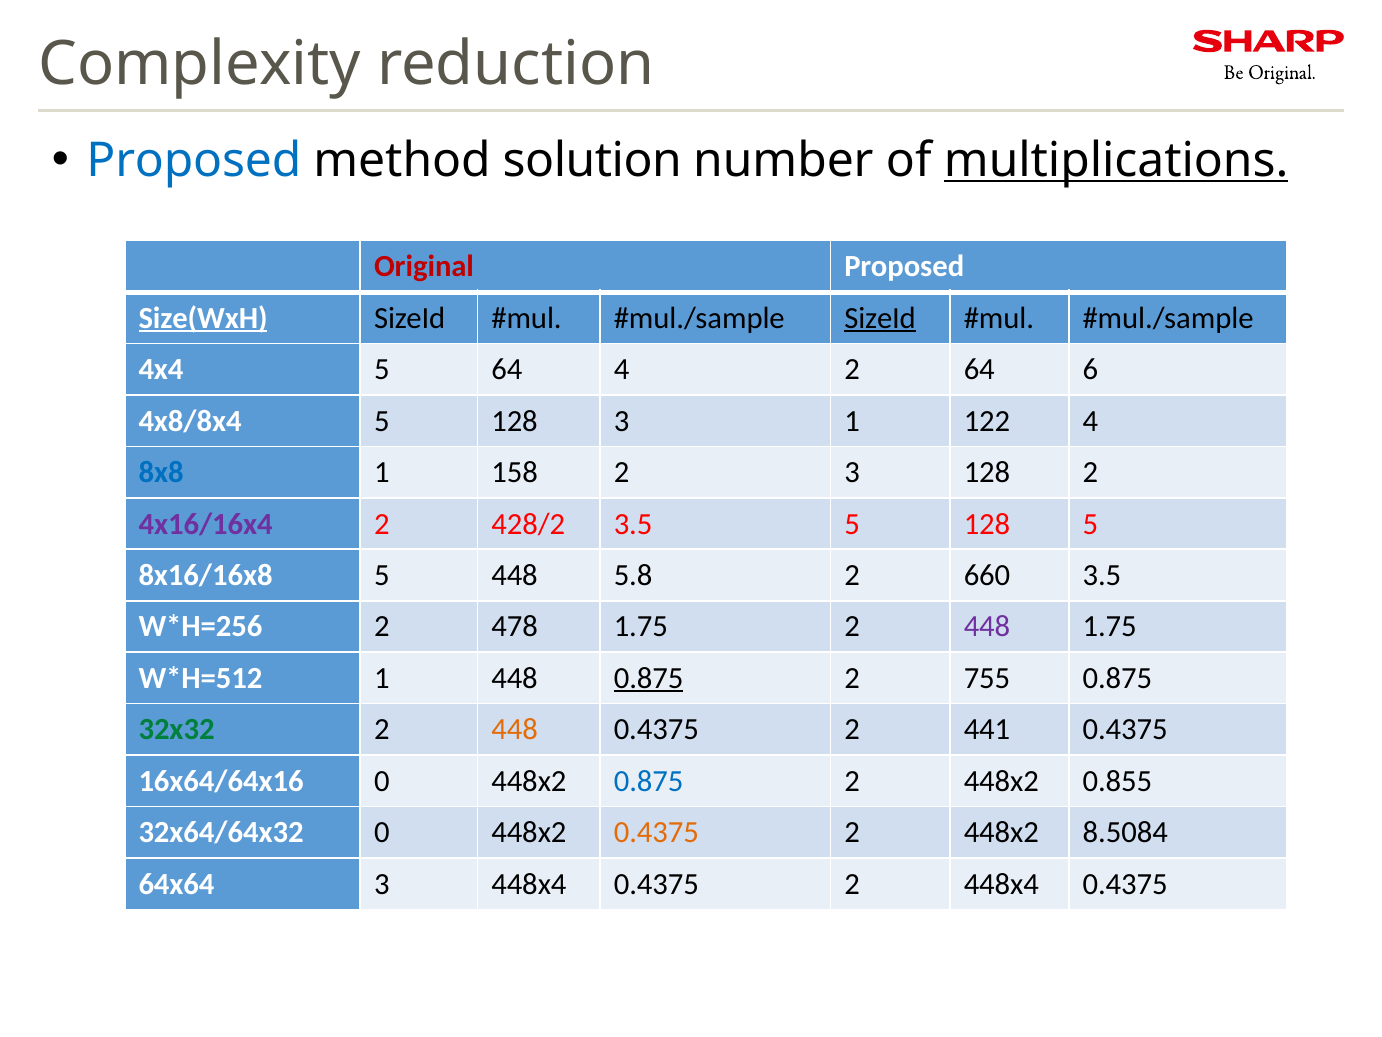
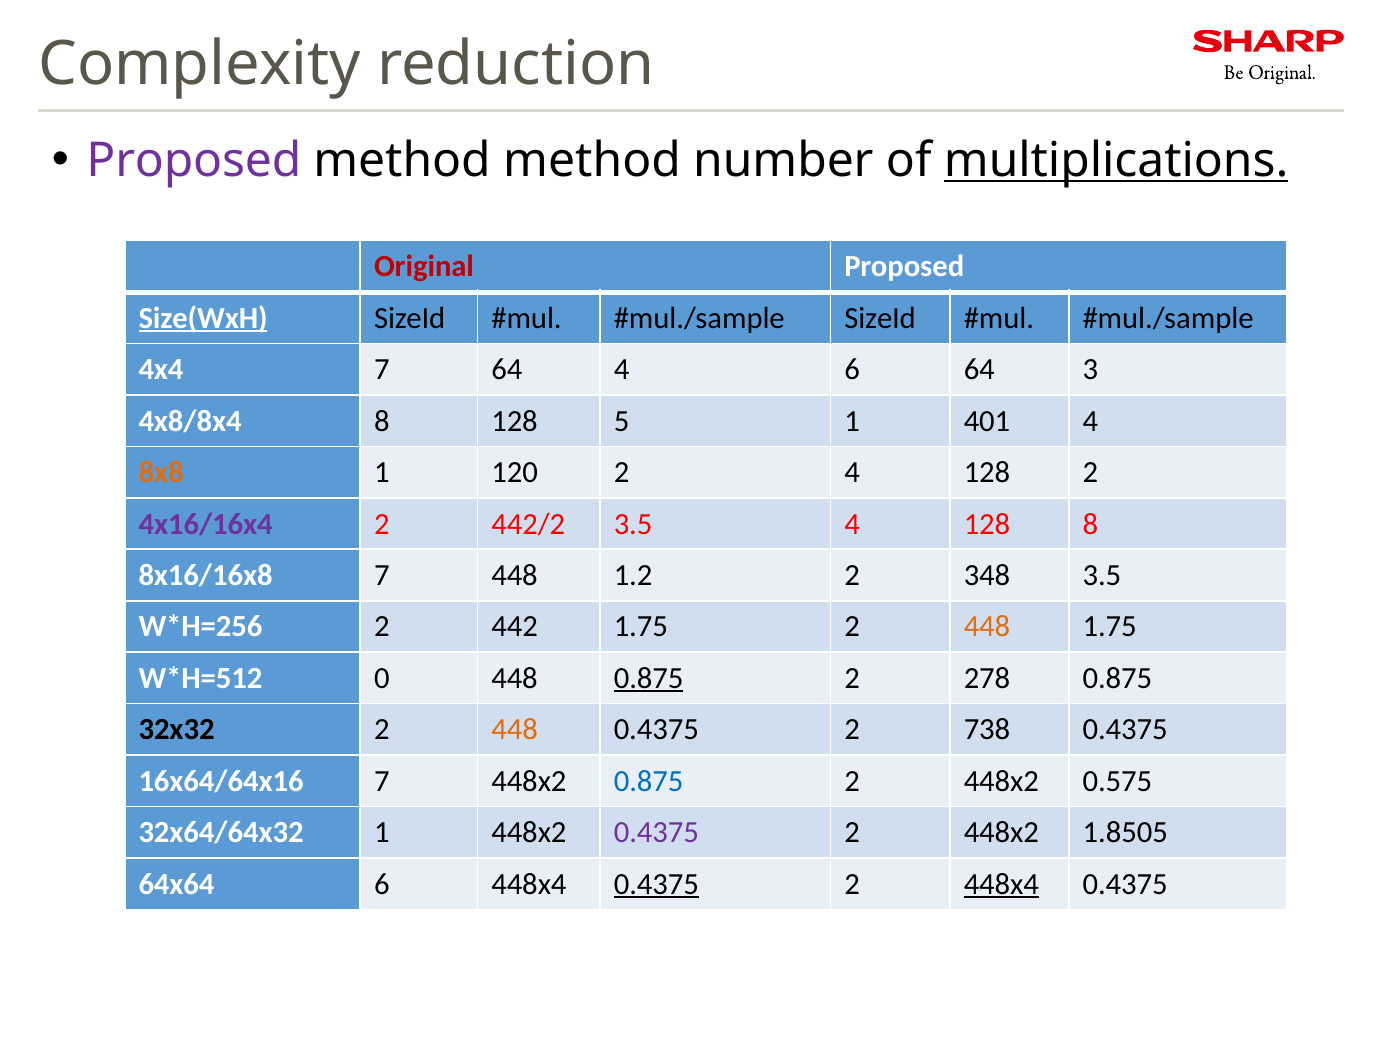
Proposed at (194, 160) colour: blue -> purple
method solution: solution -> method
SizeId at (880, 318) underline: present -> none
4x4 5: 5 -> 7
4 2: 2 -> 6
6: 6 -> 3
4x8/8x4 5: 5 -> 8
128 3: 3 -> 5
122: 122 -> 401
8x8 colour: blue -> orange
158: 158 -> 120
2 3: 3 -> 4
428/2: 428/2 -> 442/2
3.5 5: 5 -> 4
128 5: 5 -> 8
8x16/16x8 5: 5 -> 7
5.8: 5.8 -> 1.2
660: 660 -> 348
478: 478 -> 442
448 at (987, 626) colour: purple -> orange
1 at (382, 678): 1 -> 0
755: 755 -> 278
32x32 colour: green -> black
441: 441 -> 738
16x64/64x16 0: 0 -> 7
0.855: 0.855 -> 0.575
32x64/64x32 0: 0 -> 1
0.4375 at (656, 832) colour: orange -> purple
8.5084: 8.5084 -> 1.8505
64x64 3: 3 -> 6
0.4375 at (656, 884) underline: none -> present
448x4 at (1001, 884) underline: none -> present
